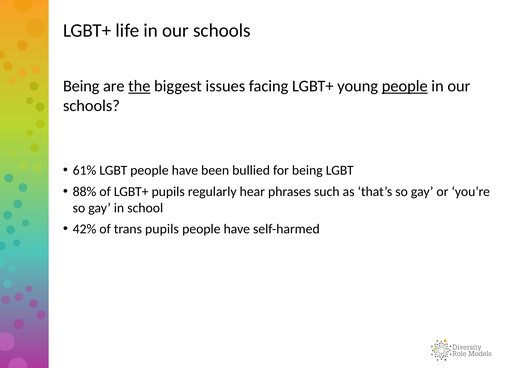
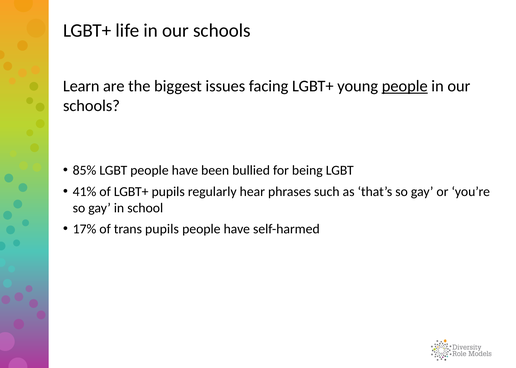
Being at (81, 86): Being -> Learn
the underline: present -> none
61%: 61% -> 85%
88%: 88% -> 41%
42%: 42% -> 17%
